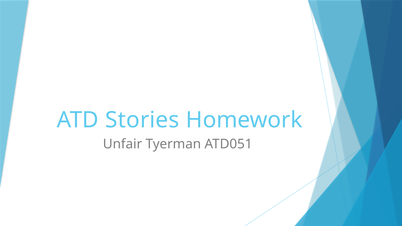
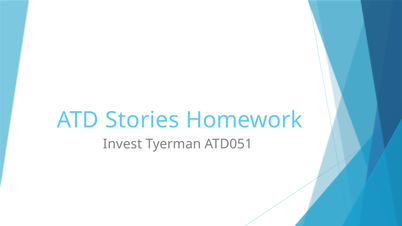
Unfair: Unfair -> Invest
